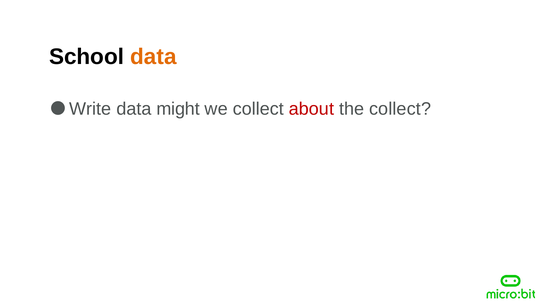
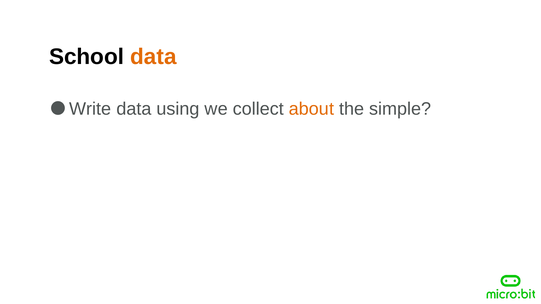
might: might -> using
about colour: red -> orange
the collect: collect -> simple
